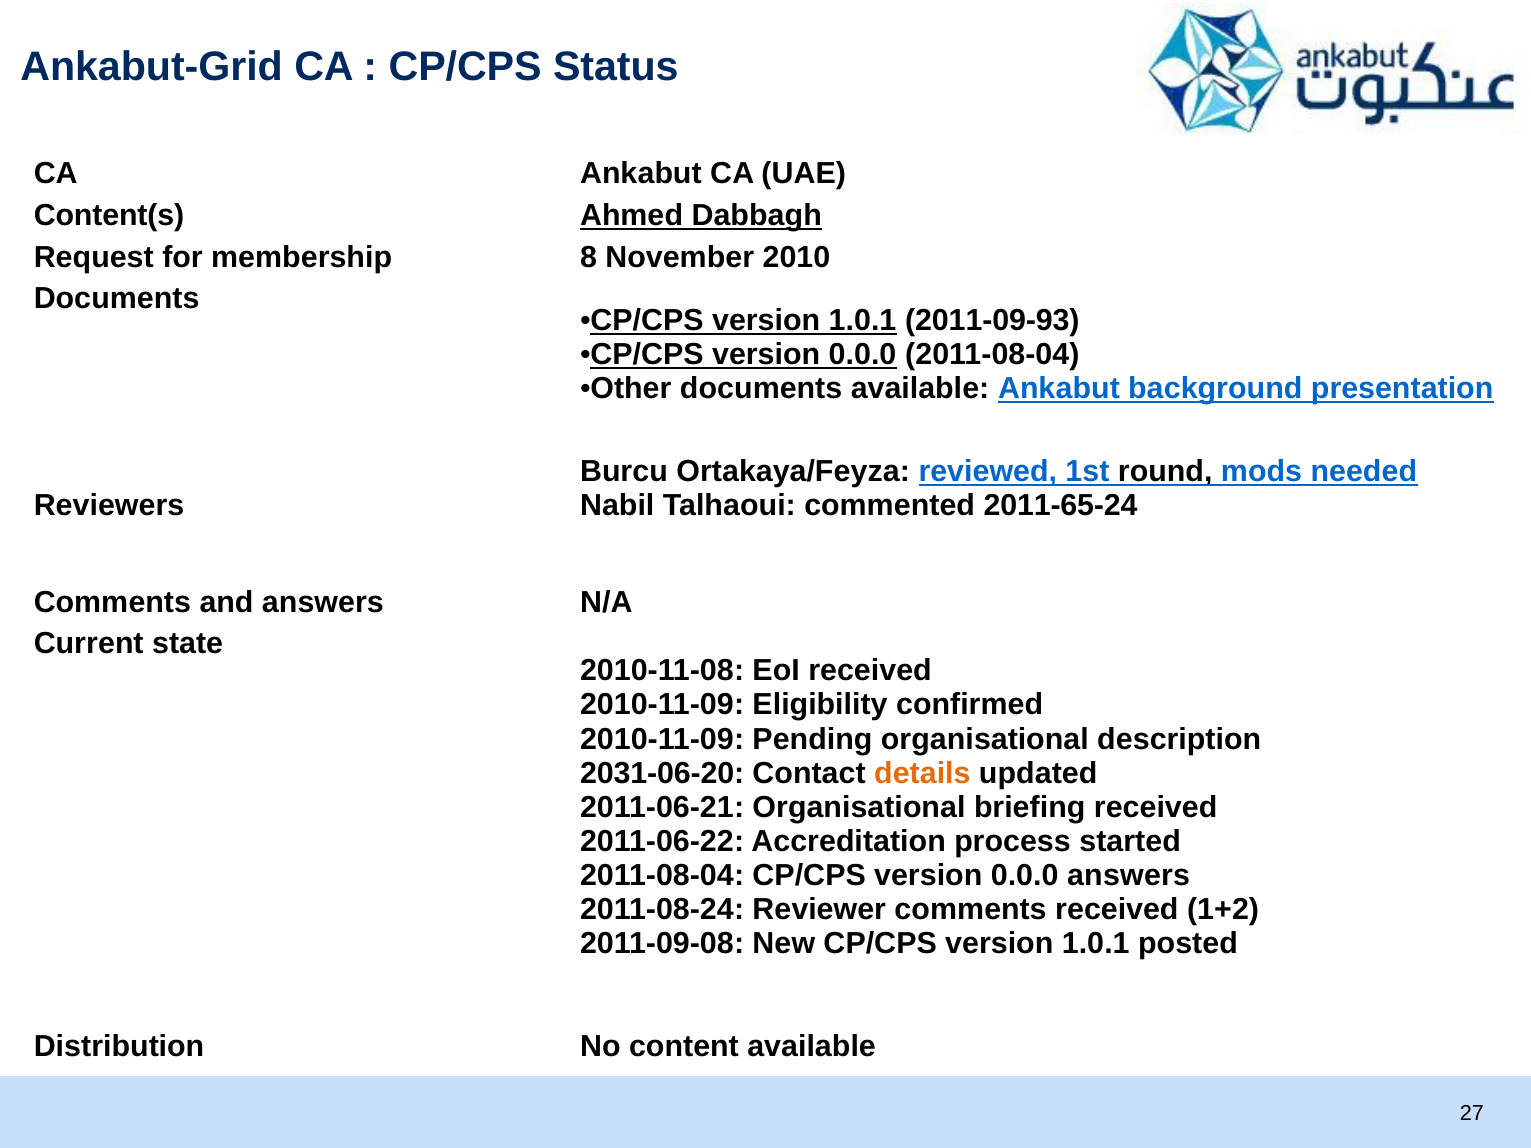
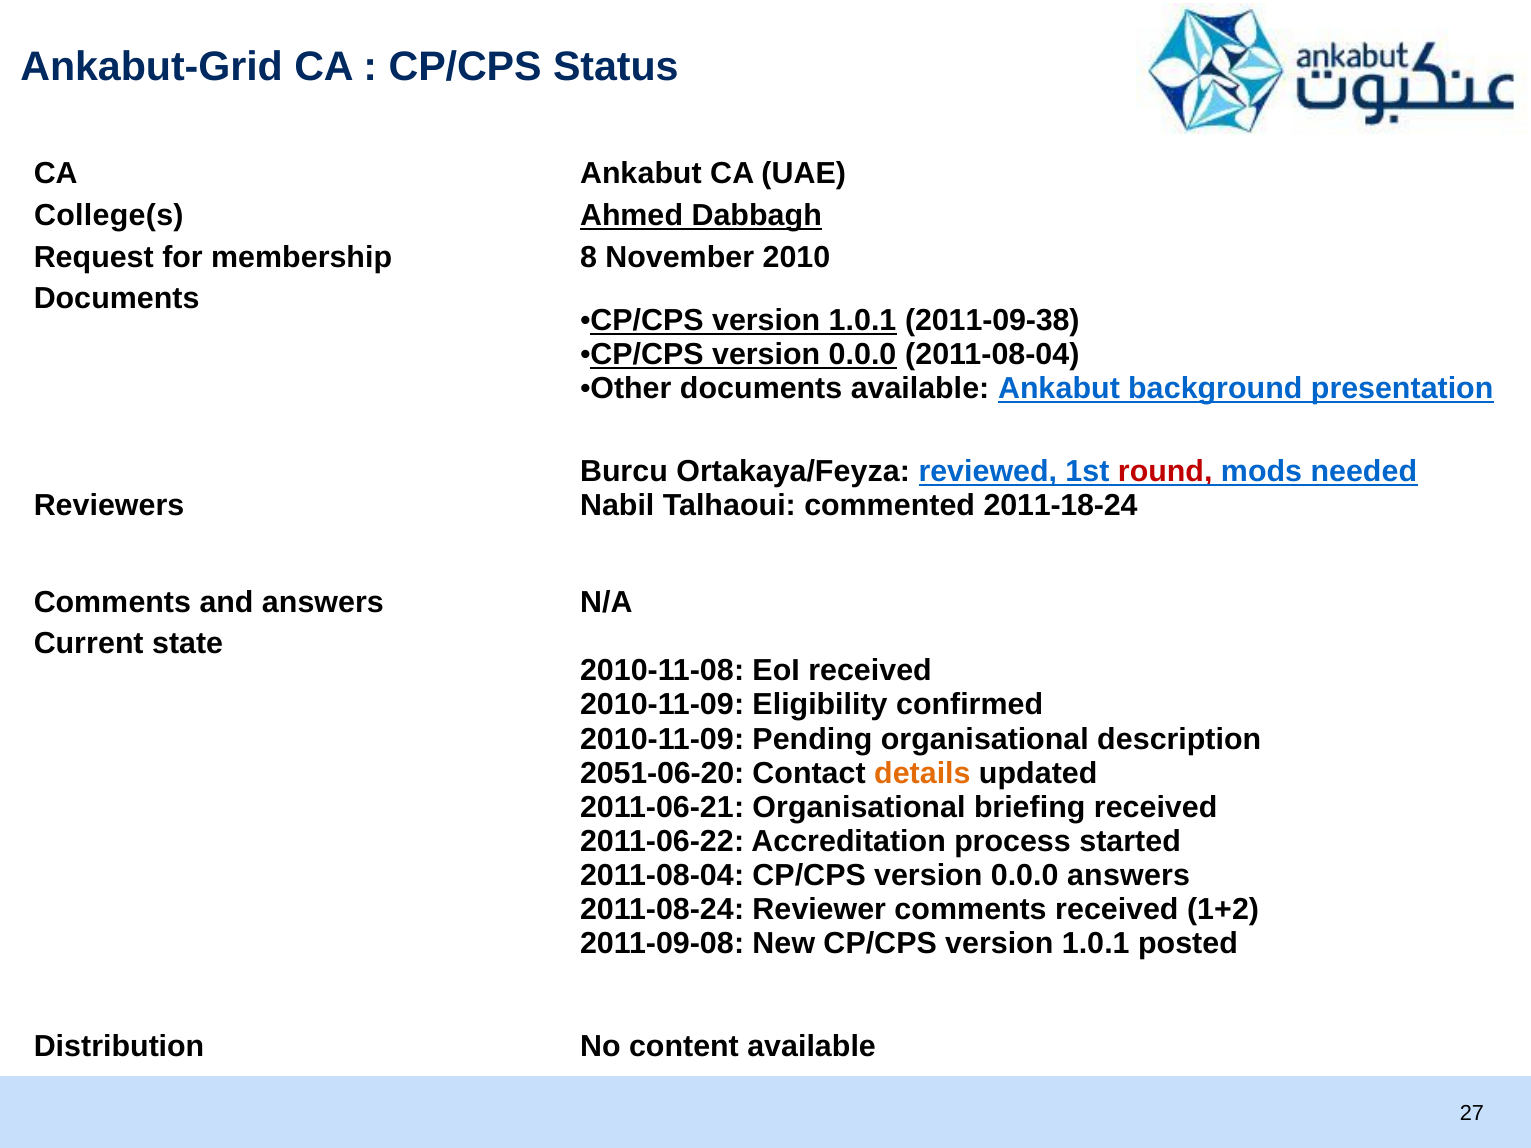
Content(s: Content(s -> College(s
2011-09-93: 2011-09-93 -> 2011-09-38
round colour: black -> red
2011-65-24: 2011-65-24 -> 2011-18-24
2031-06-20: 2031-06-20 -> 2051-06-20
